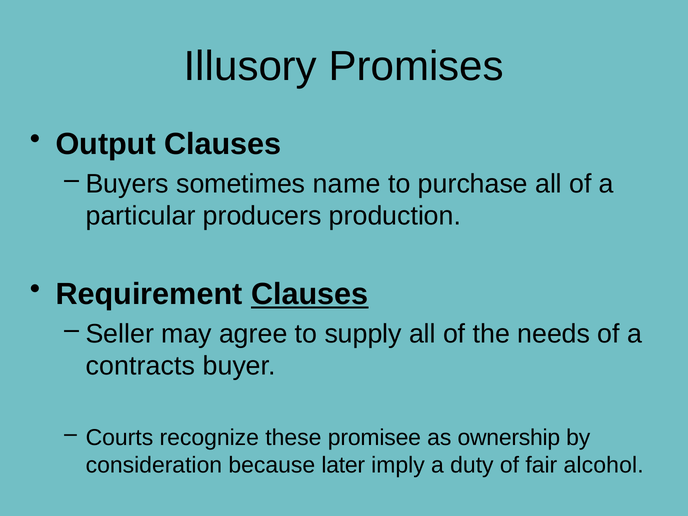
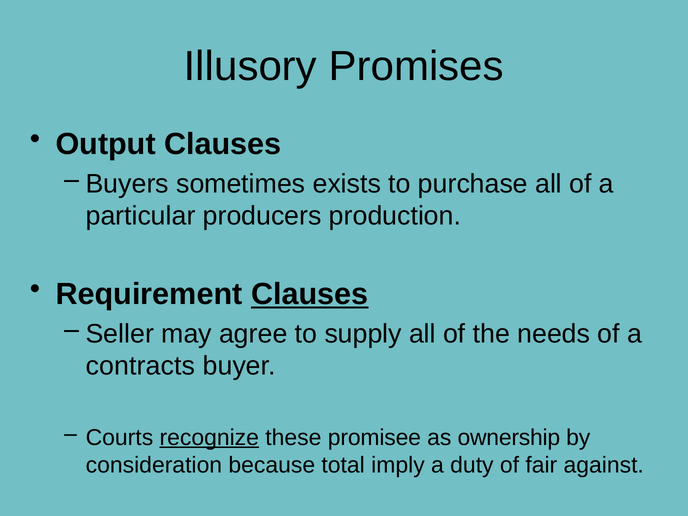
name: name -> exists
recognize underline: none -> present
later: later -> total
alcohol: alcohol -> against
